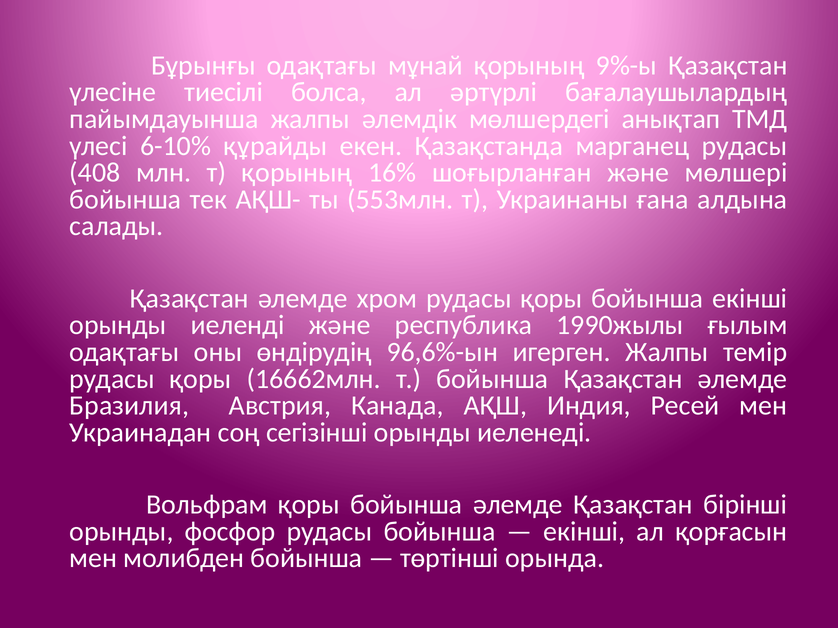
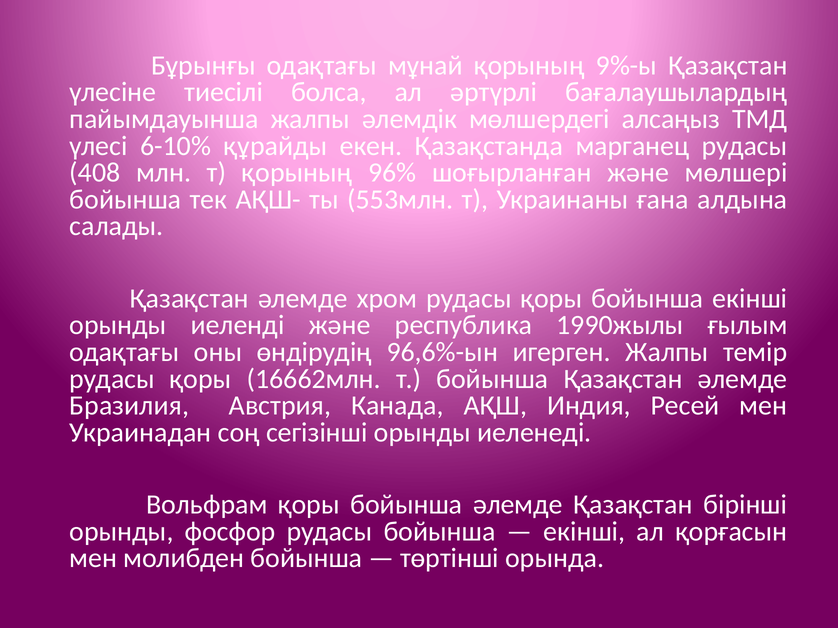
анықтап: анықтап -> алсаңыз
16%: 16% -> 96%
